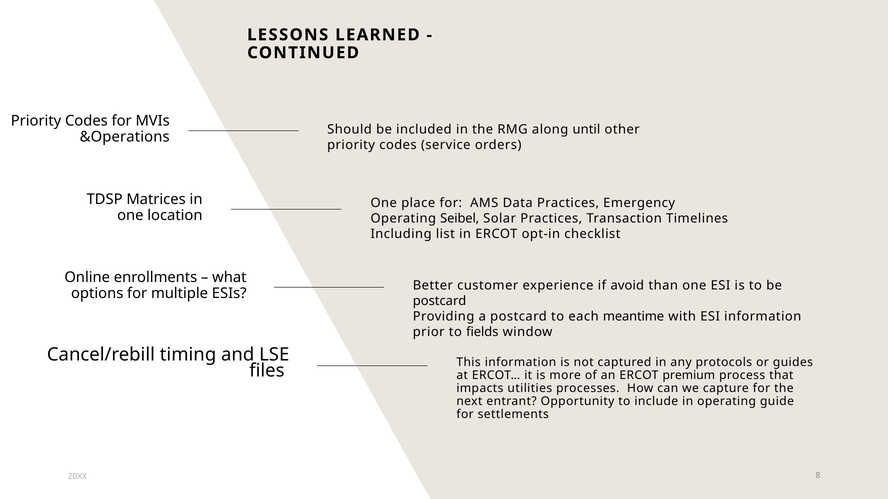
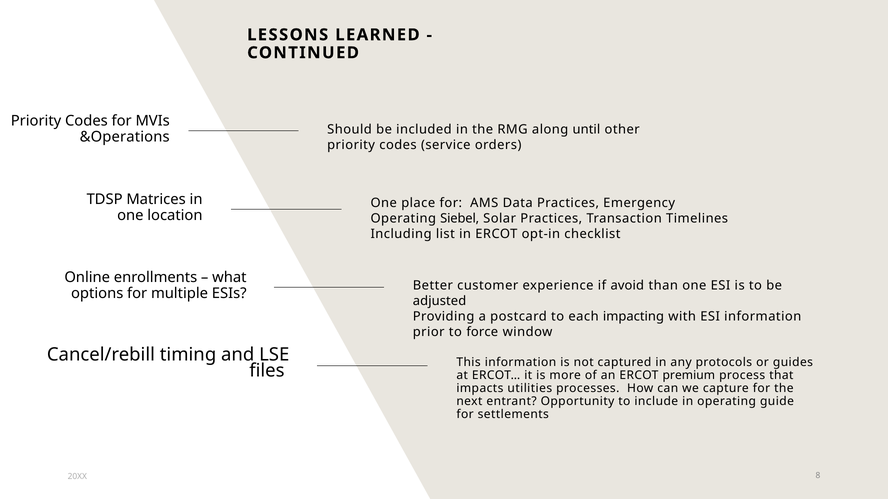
Seibel: Seibel -> Siebel
postcard at (440, 301): postcard -> adjusted
meantime: meantime -> impacting
fields: fields -> force
